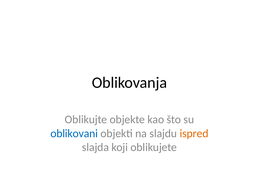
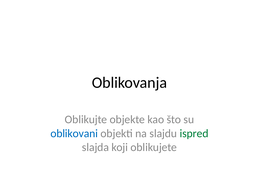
ispred colour: orange -> green
